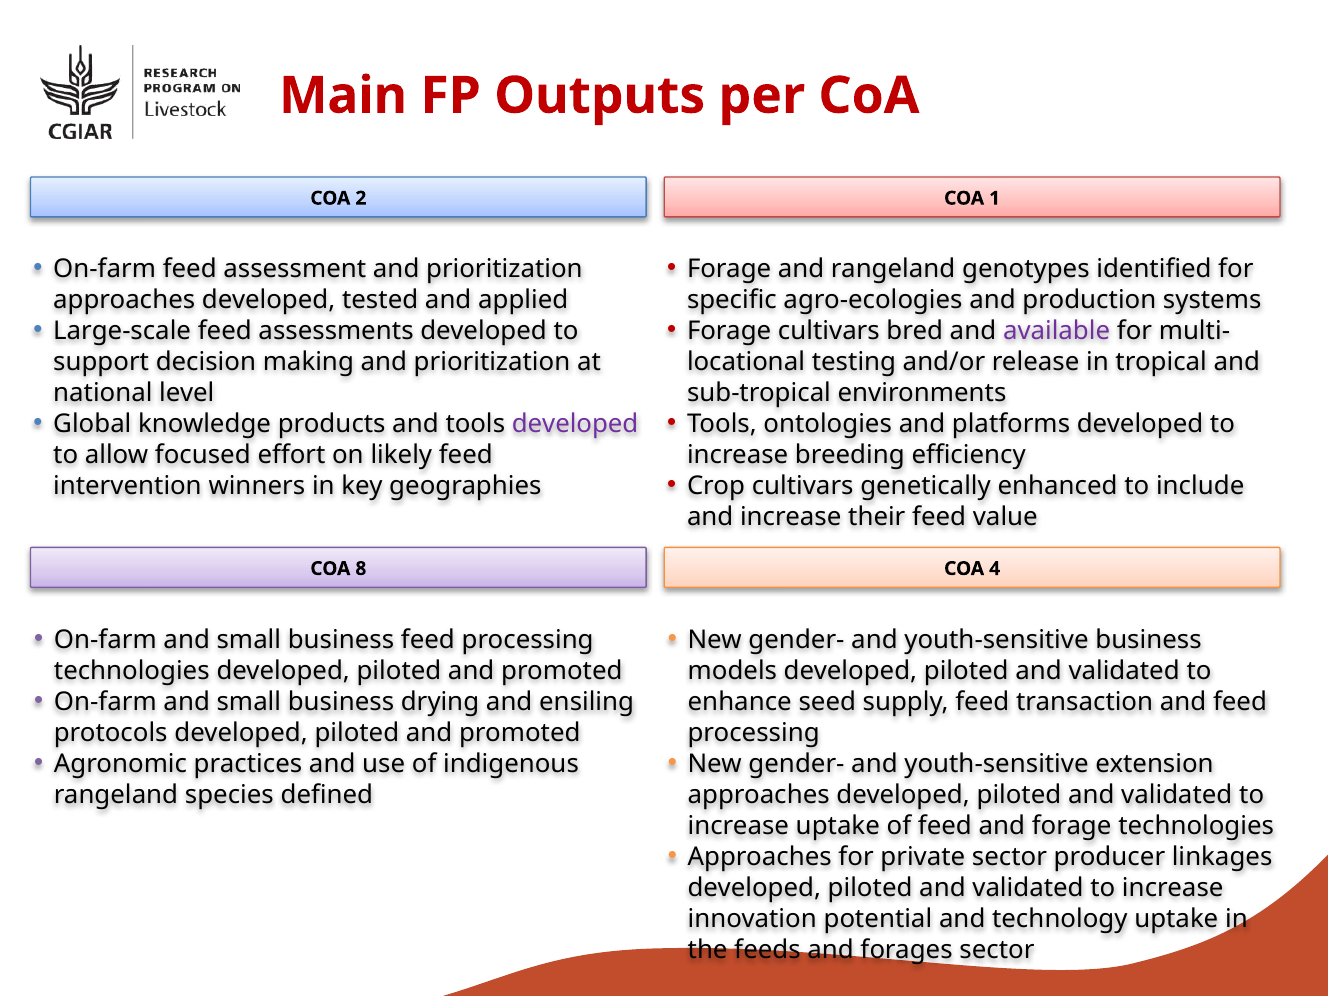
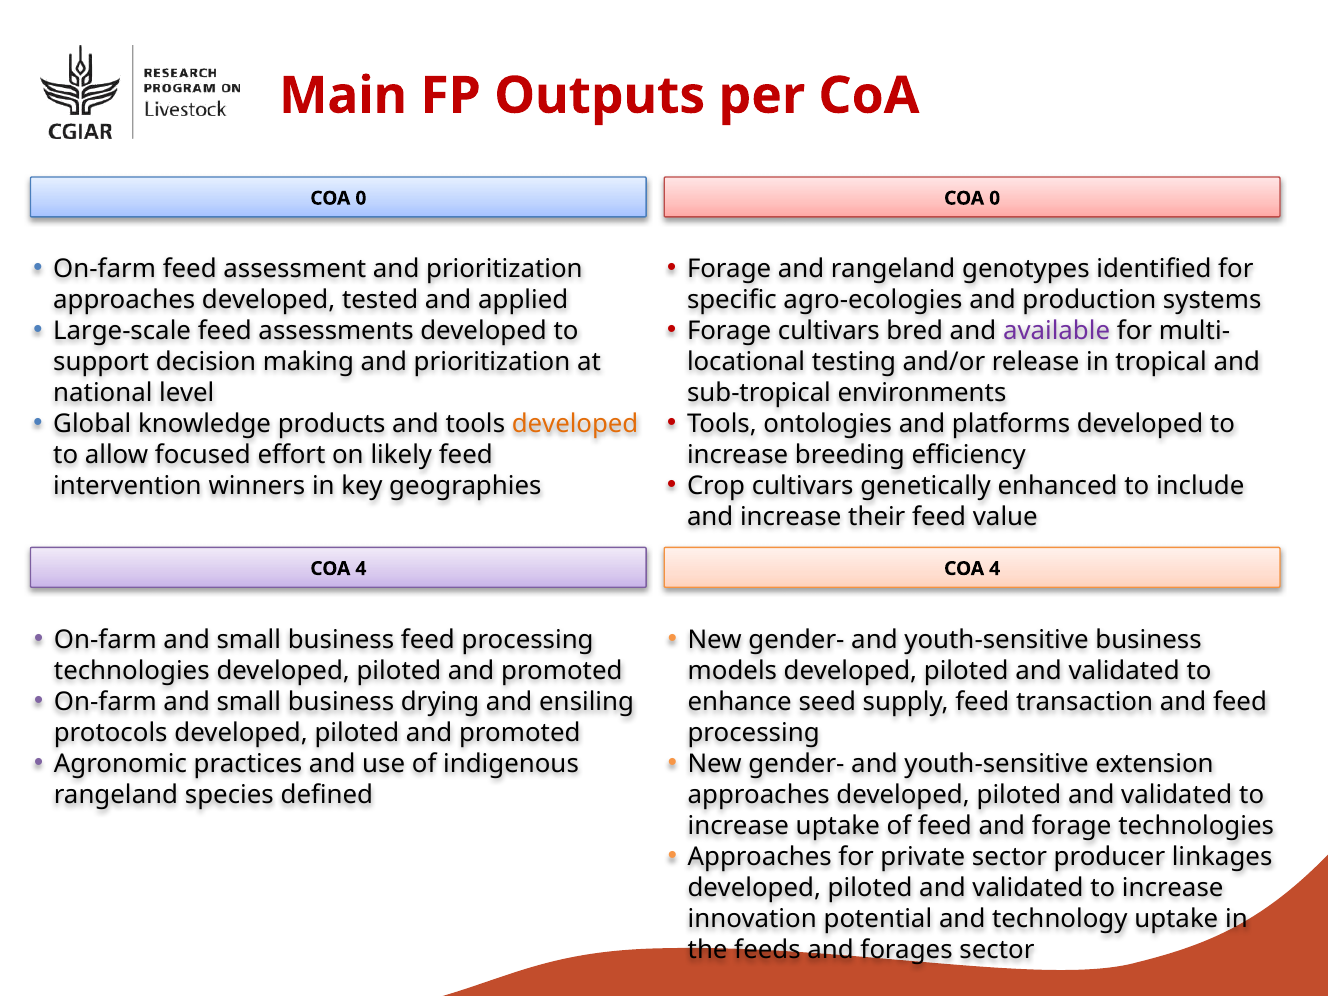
2 at (361, 198): 2 -> 0
1 at (995, 198): 1 -> 0
developed at (575, 424) colour: purple -> orange
8 at (361, 569): 8 -> 4
